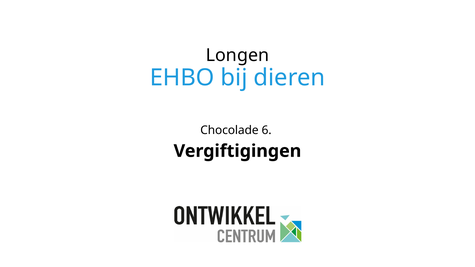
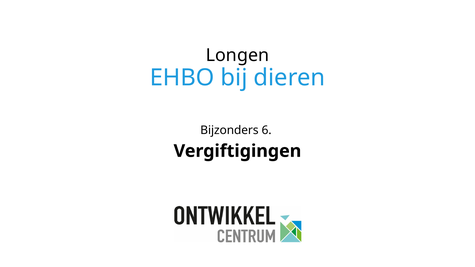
Chocolade: Chocolade -> Bijzonders
